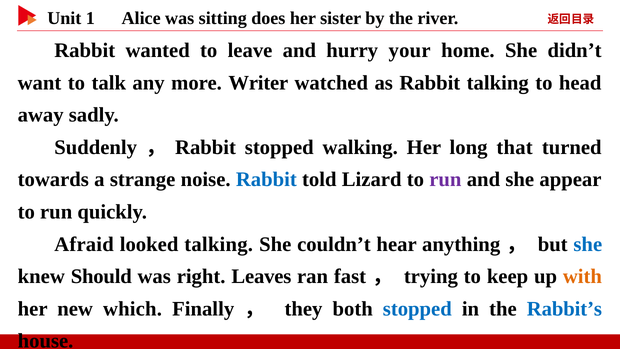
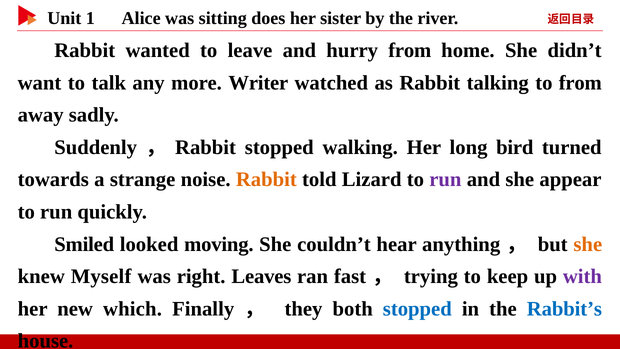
hurry your: your -> from
to head: head -> from
that: that -> bird
Rabbit at (266, 180) colour: blue -> orange
Afraid: Afraid -> Smiled
looked talking: talking -> moving
she at (588, 244) colour: blue -> orange
Should: Should -> Myself
with colour: orange -> purple
